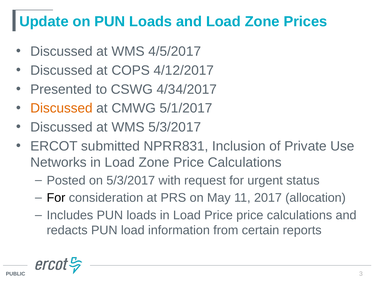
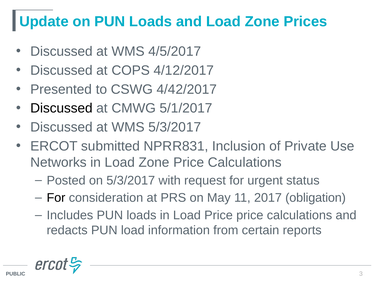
4/34/2017: 4/34/2017 -> 4/42/2017
Discussed at (61, 108) colour: orange -> black
allocation: allocation -> obligation
